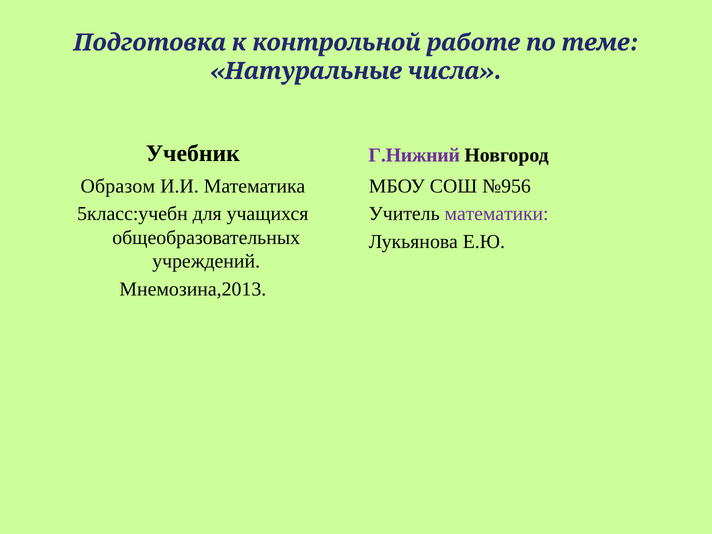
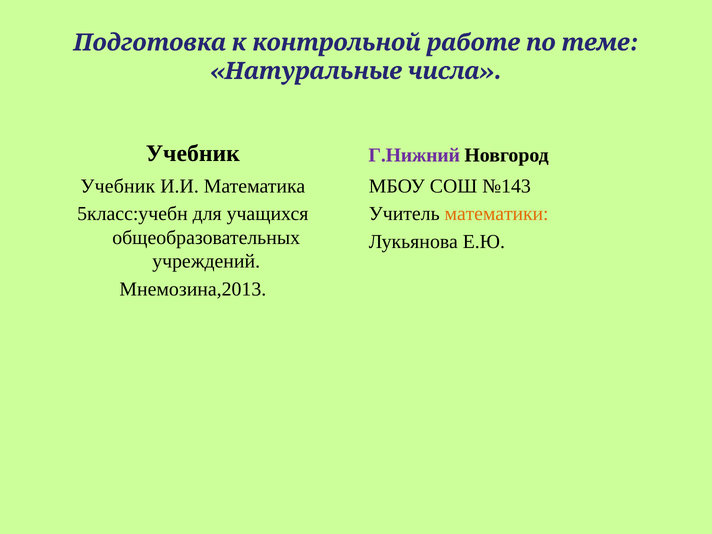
Образом at (118, 186): Образом -> Учебник
№956: №956 -> №143
математики colour: purple -> orange
